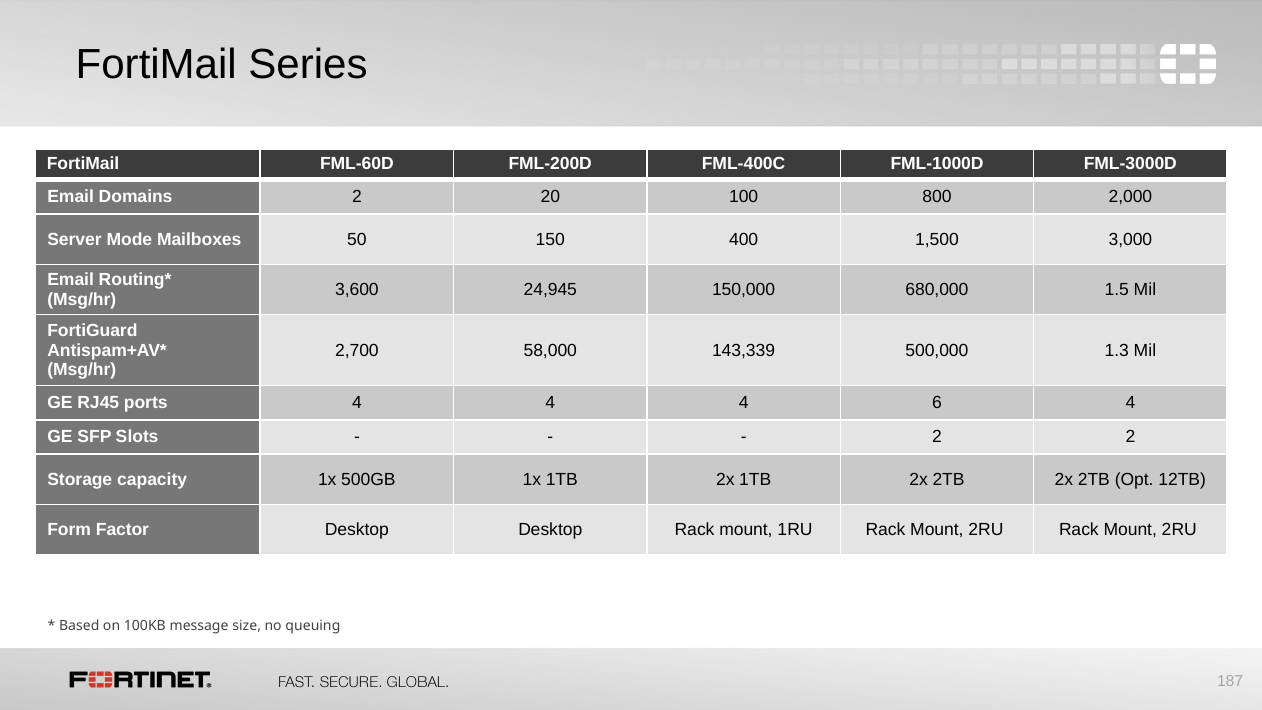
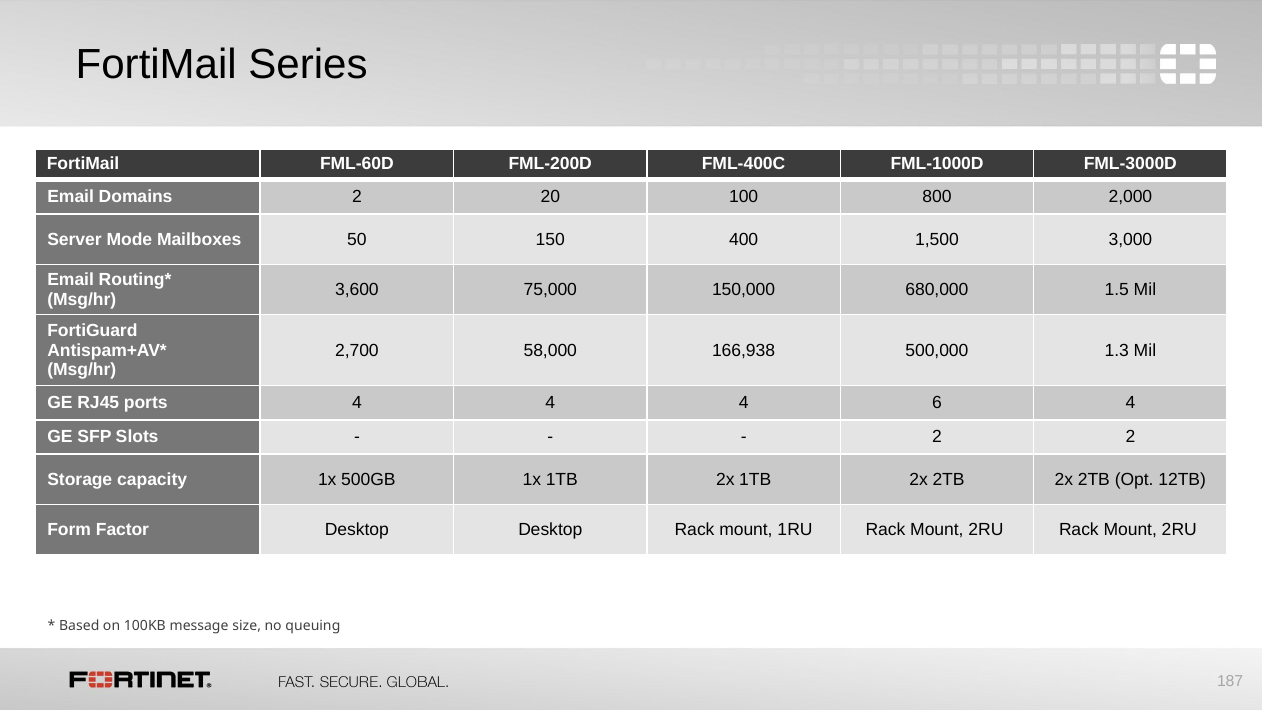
24,945: 24,945 -> 75,000
143,339: 143,339 -> 166,938
